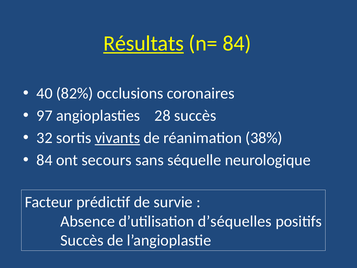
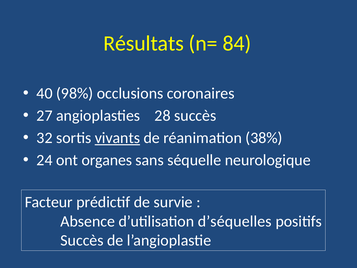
Résultats underline: present -> none
82%: 82% -> 98%
97: 97 -> 27
84 at (45, 160): 84 -> 24
secours: secours -> organes
